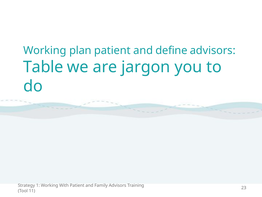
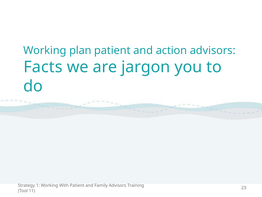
define: define -> action
Table: Table -> Facts
